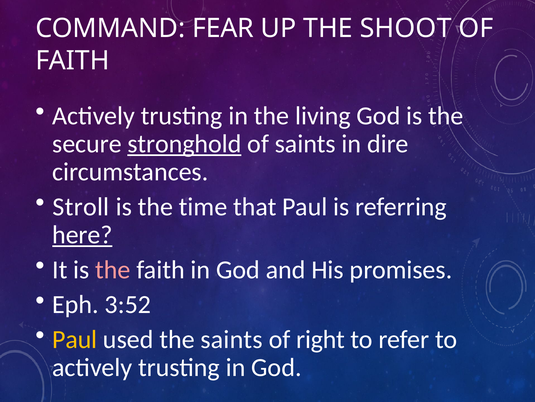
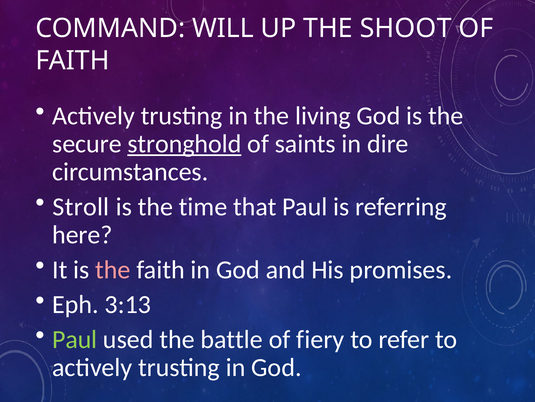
FEAR: FEAR -> WILL
here underline: present -> none
3:52: 3:52 -> 3:13
Paul at (75, 339) colour: yellow -> light green
the saints: saints -> battle
right: right -> fiery
